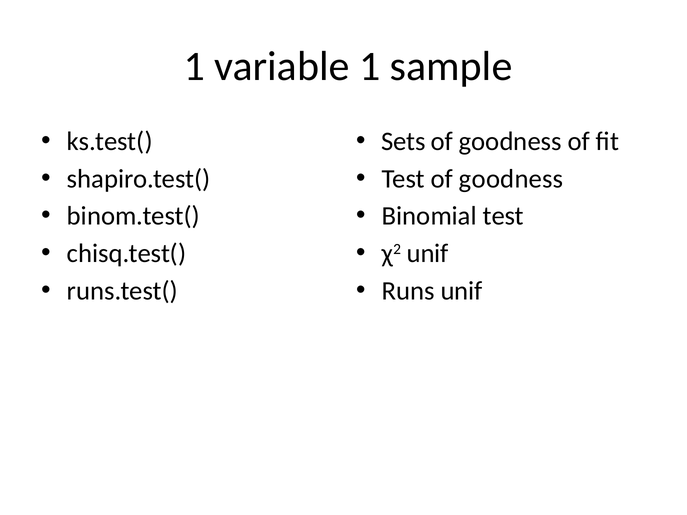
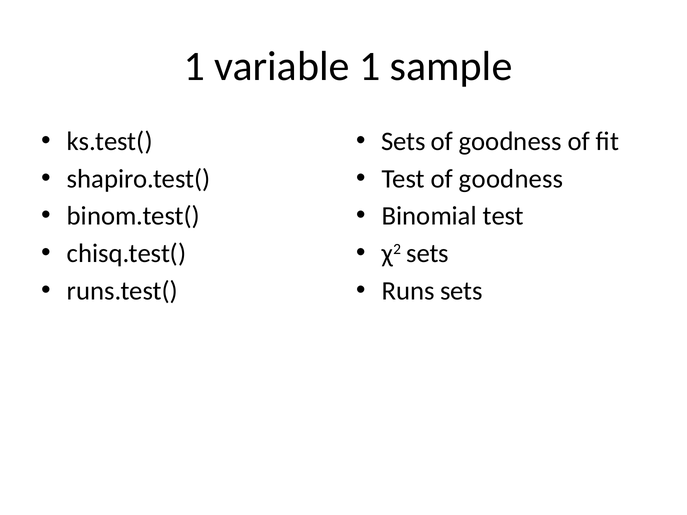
χ2 unif: unif -> sets
Runs unif: unif -> sets
